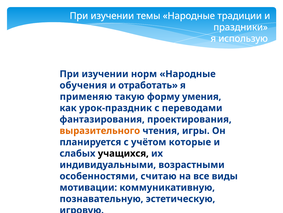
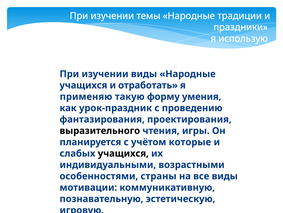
изучении норм: норм -> виды
обучения at (83, 85): обучения -> учащихся
переводами: переводами -> проведению
выразительного colour: orange -> black
считаю: считаю -> страны
